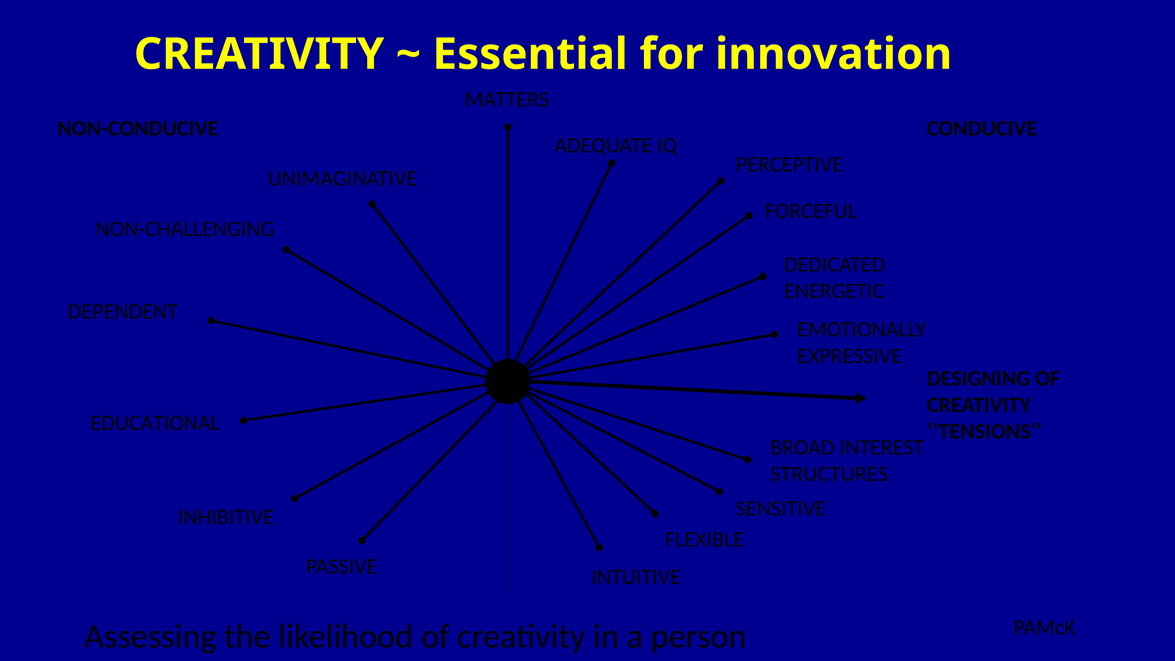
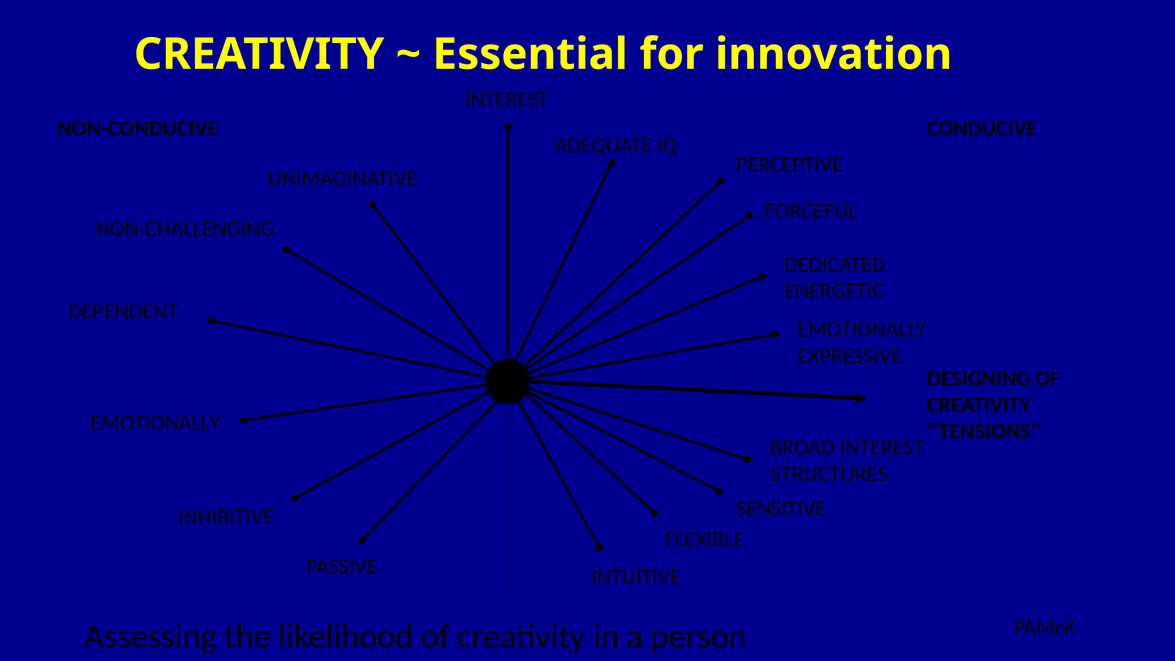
MATTERS at (507, 100): MATTERS -> INTEREST
EDUCATIONAL at (155, 423): EDUCATIONAL -> EMOTIONALLY
